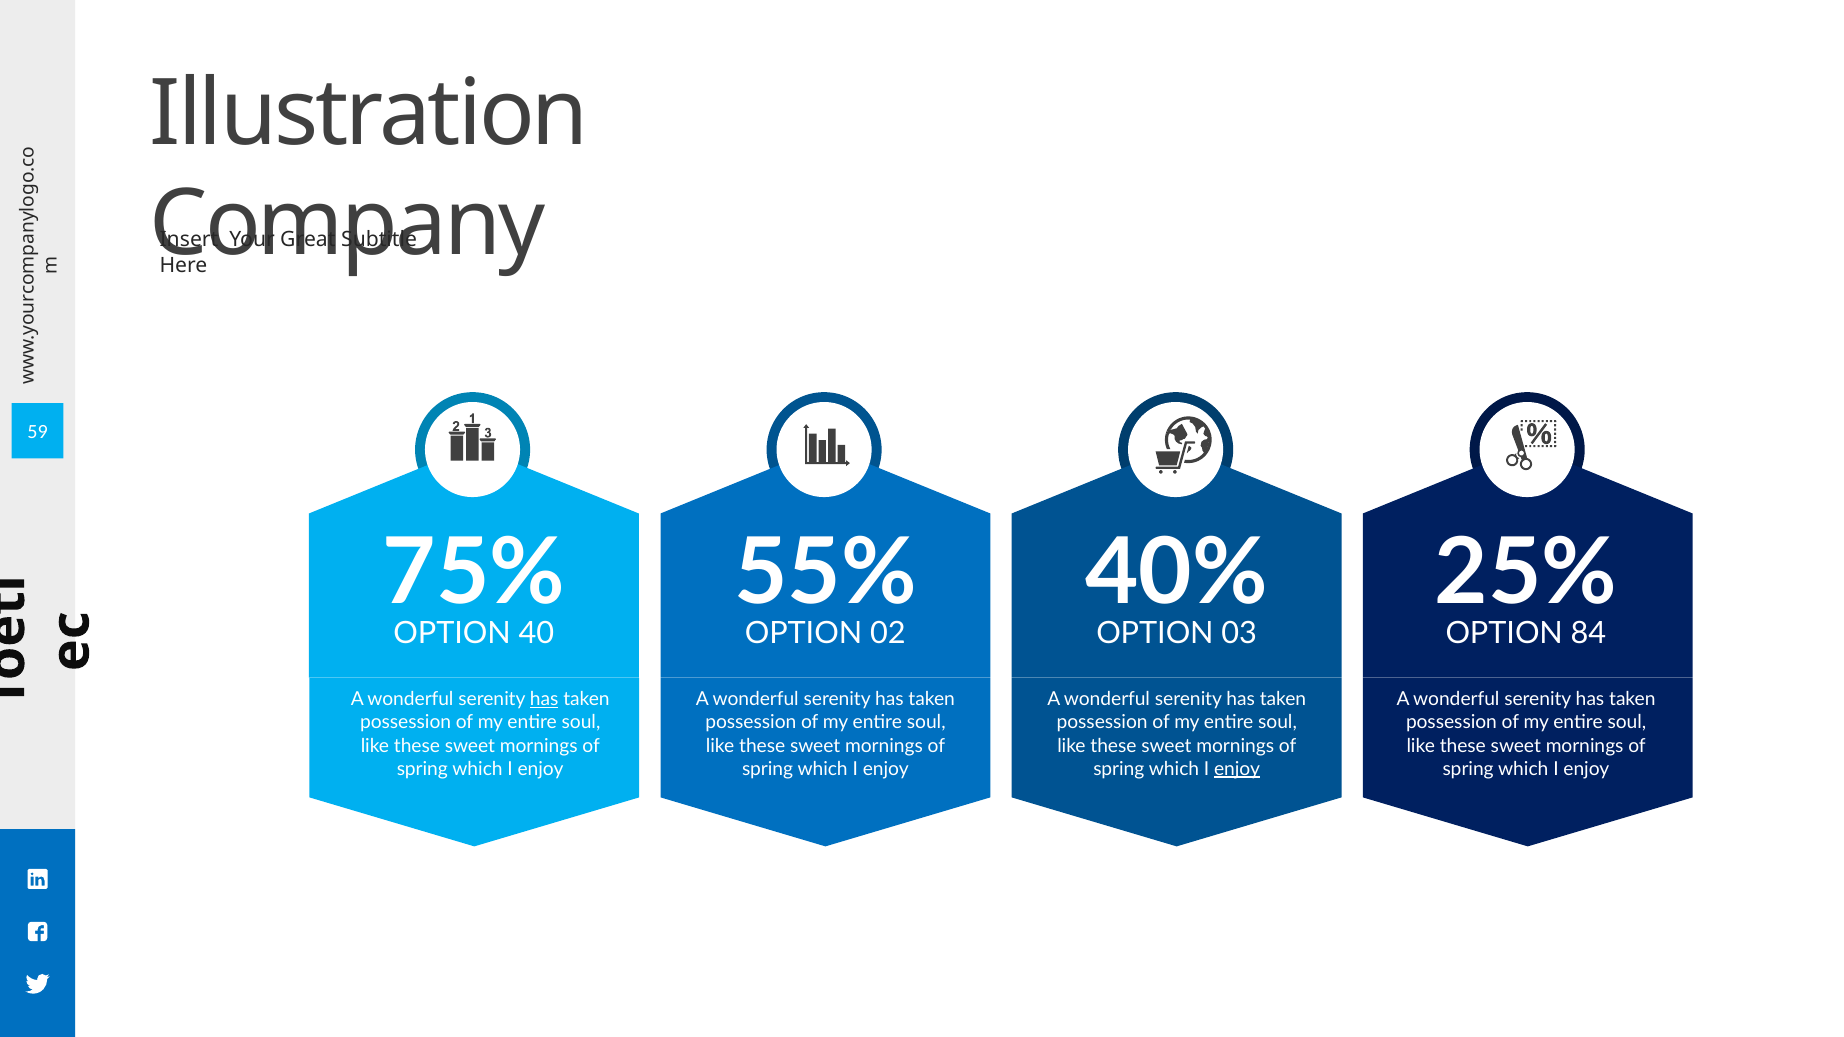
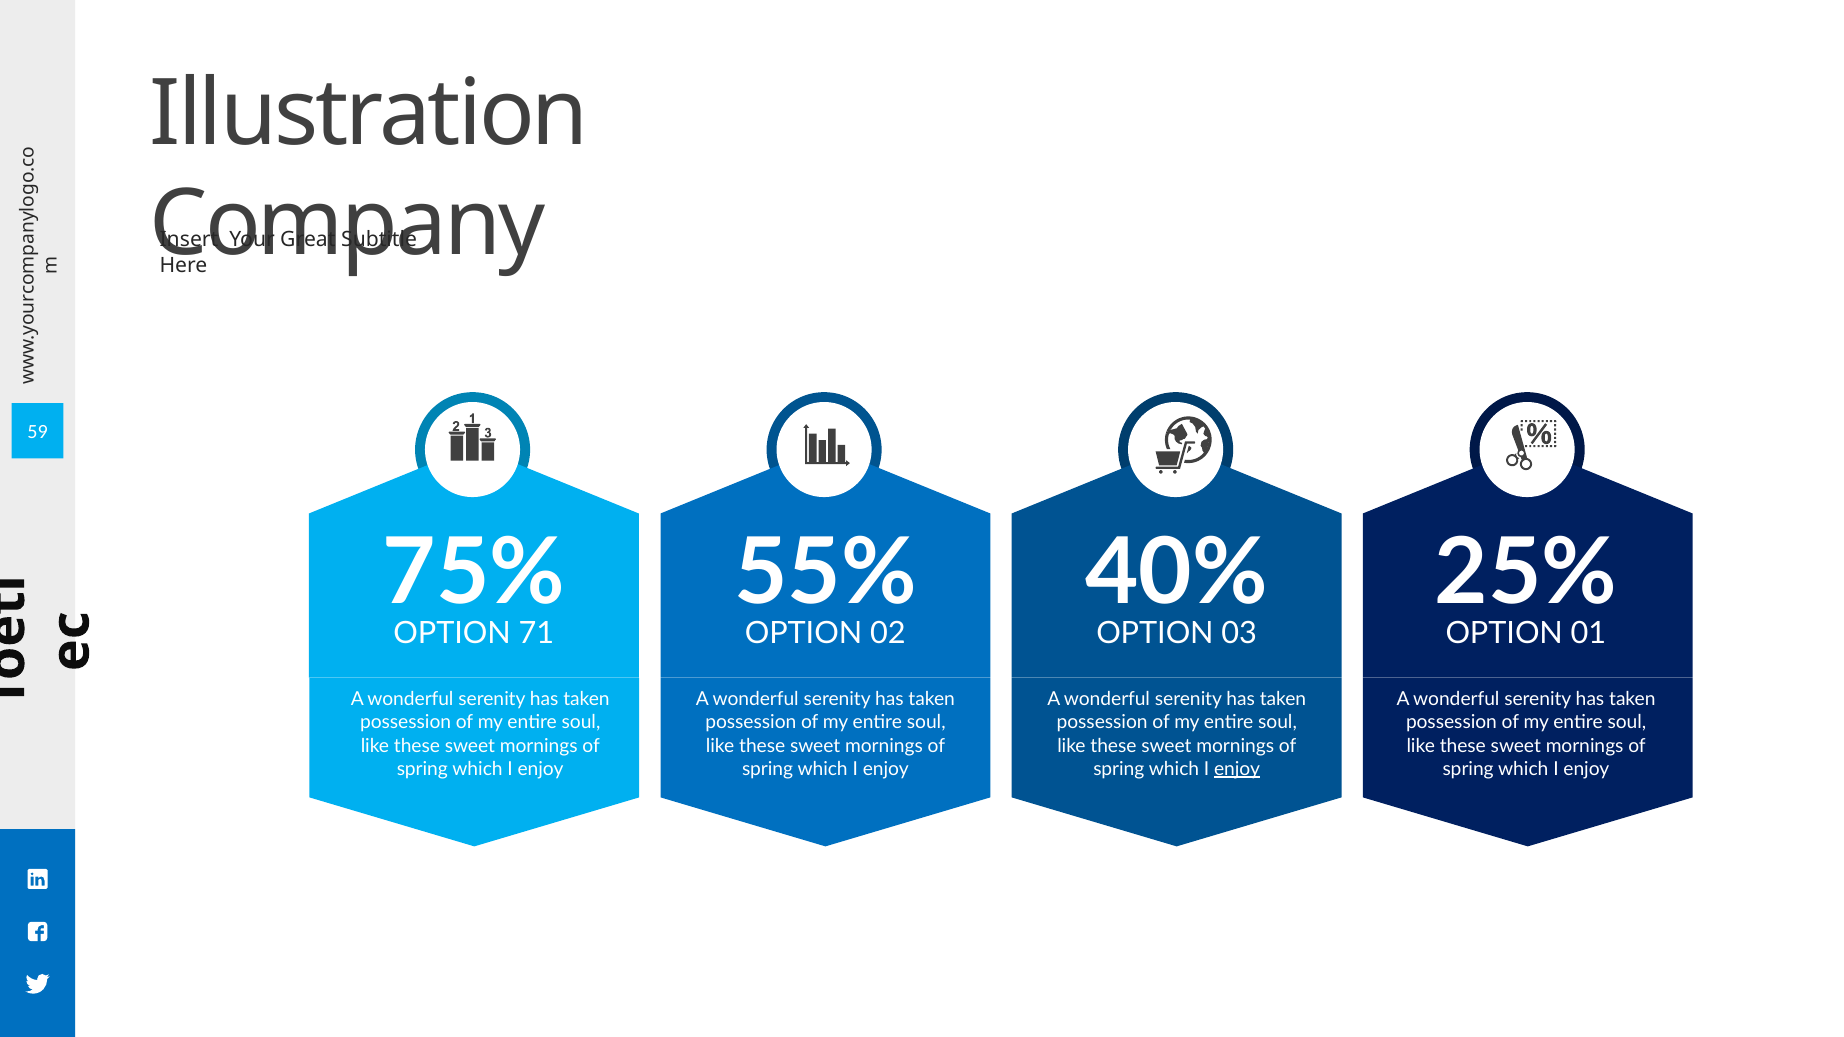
40: 40 -> 71
84: 84 -> 01
has at (544, 700) underline: present -> none
